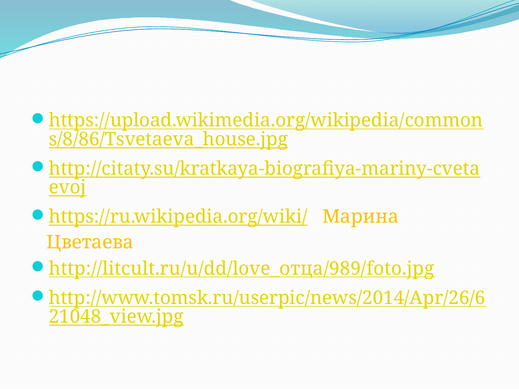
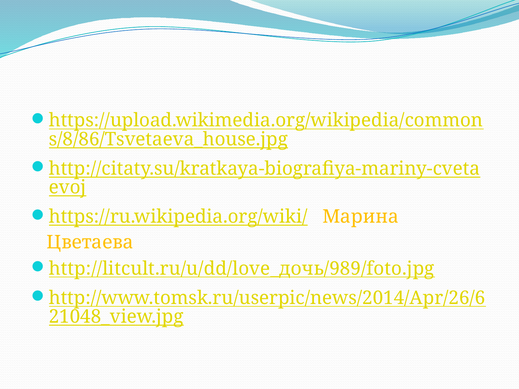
http://litcult.ru/u/dd/love_отца/989/foto.jpg: http://litcult.ru/u/dd/love_отца/989/foto.jpg -> http://litcult.ru/u/dd/love_дочь/989/foto.jpg
